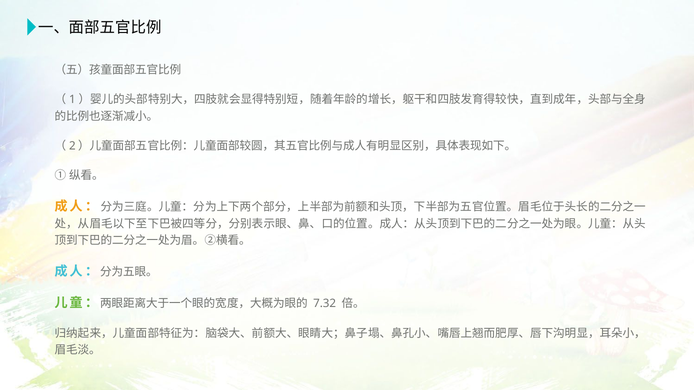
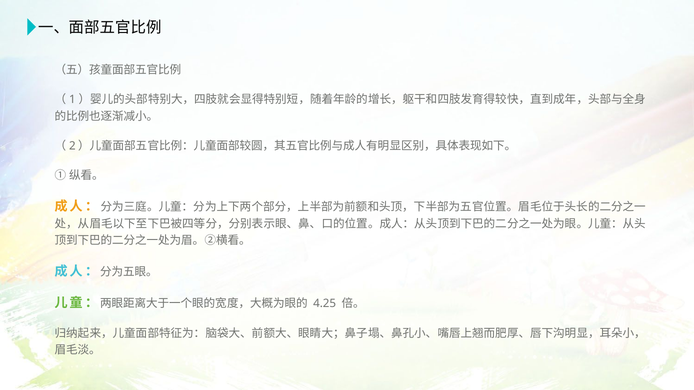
7.32: 7.32 -> 4.25
